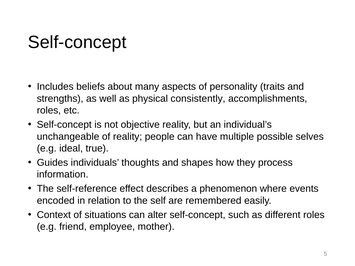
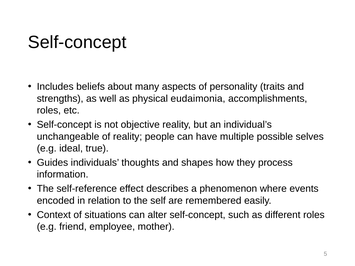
consistently: consistently -> eudaimonia
